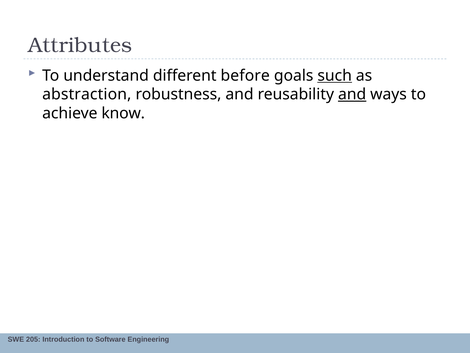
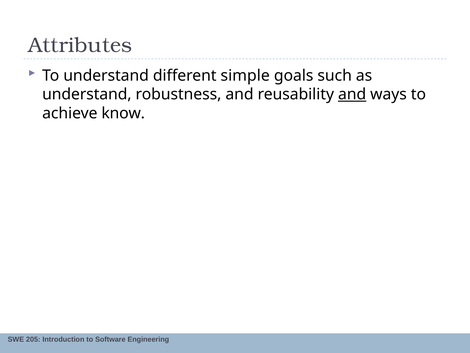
before: before -> simple
such underline: present -> none
abstraction at (87, 94): abstraction -> understand
